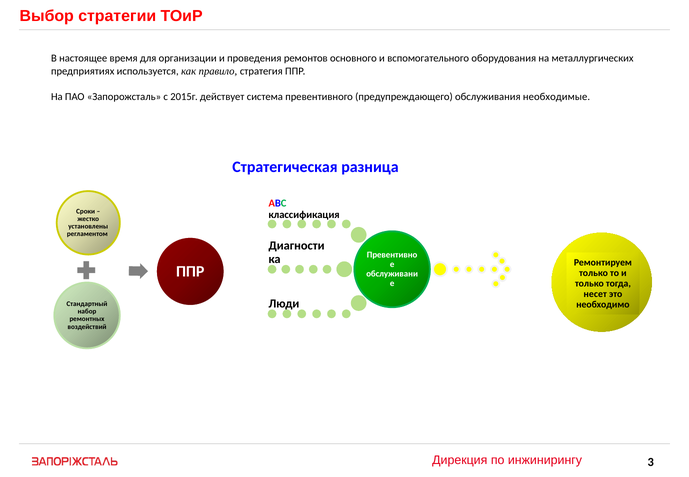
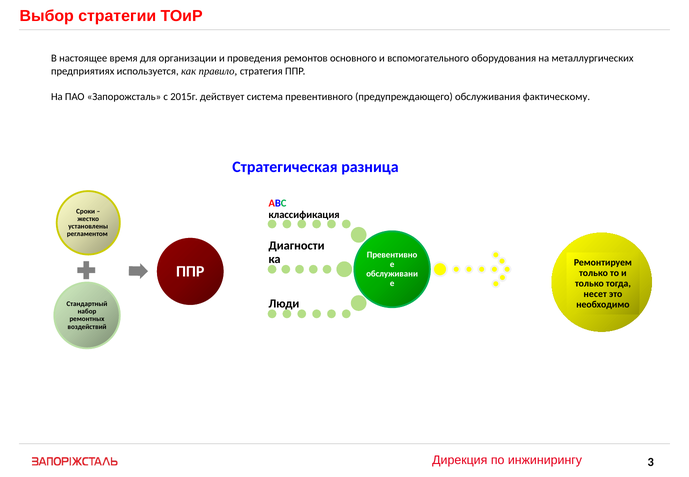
необходимые: необходимые -> фактическому
